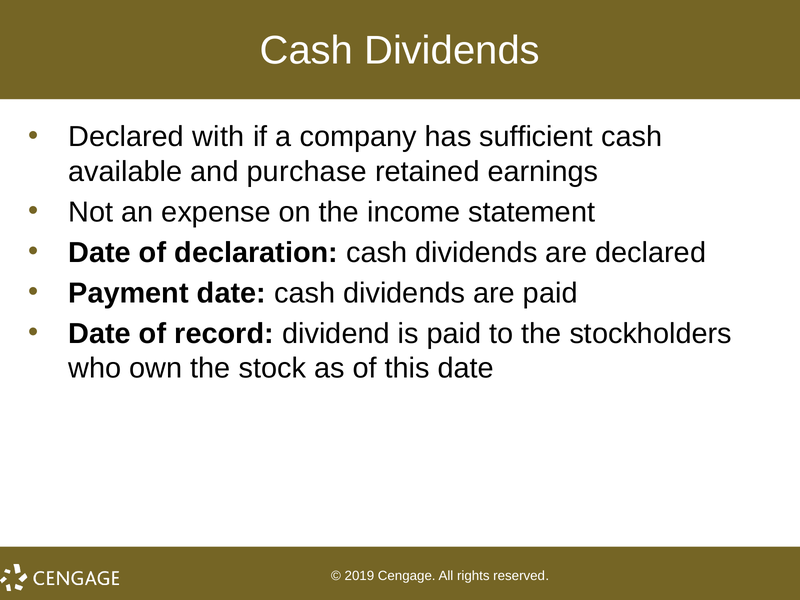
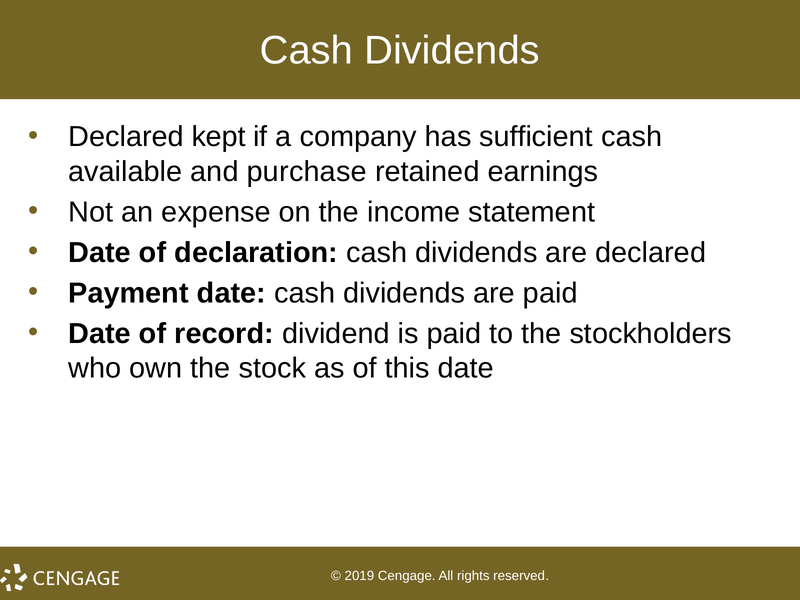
with: with -> kept
